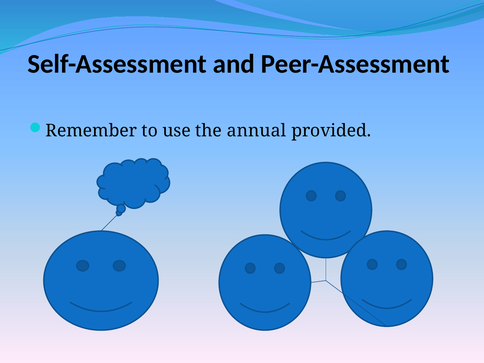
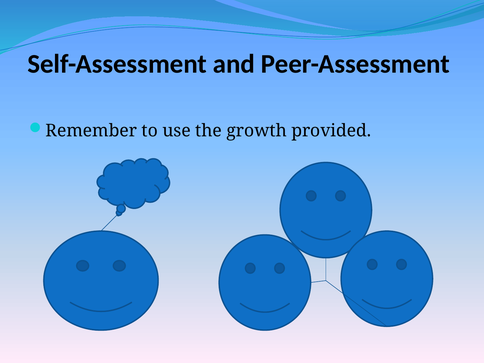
annual: annual -> growth
